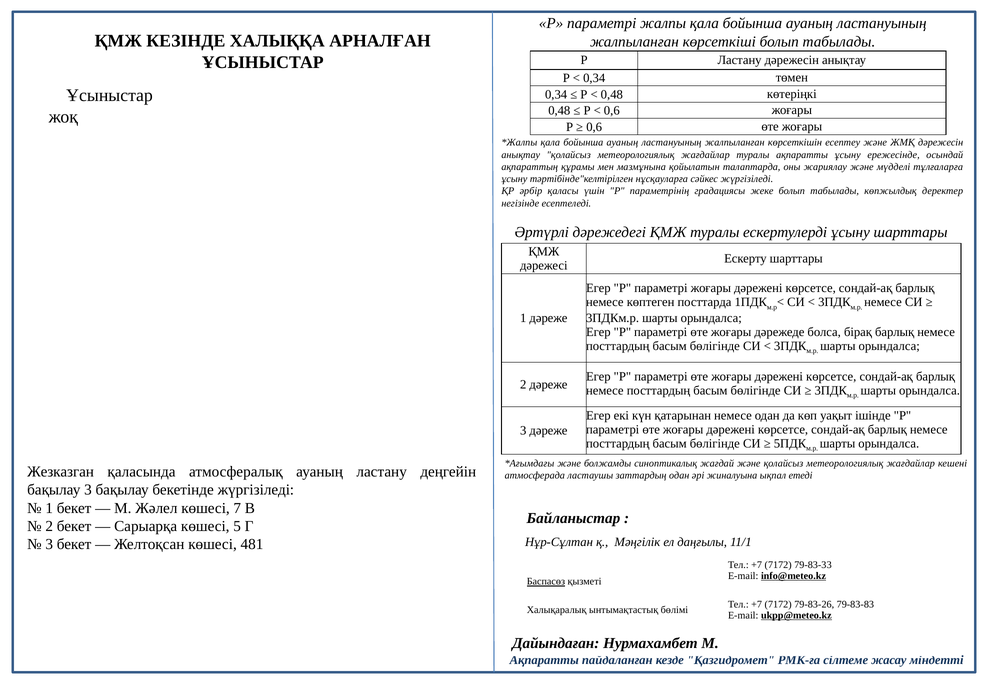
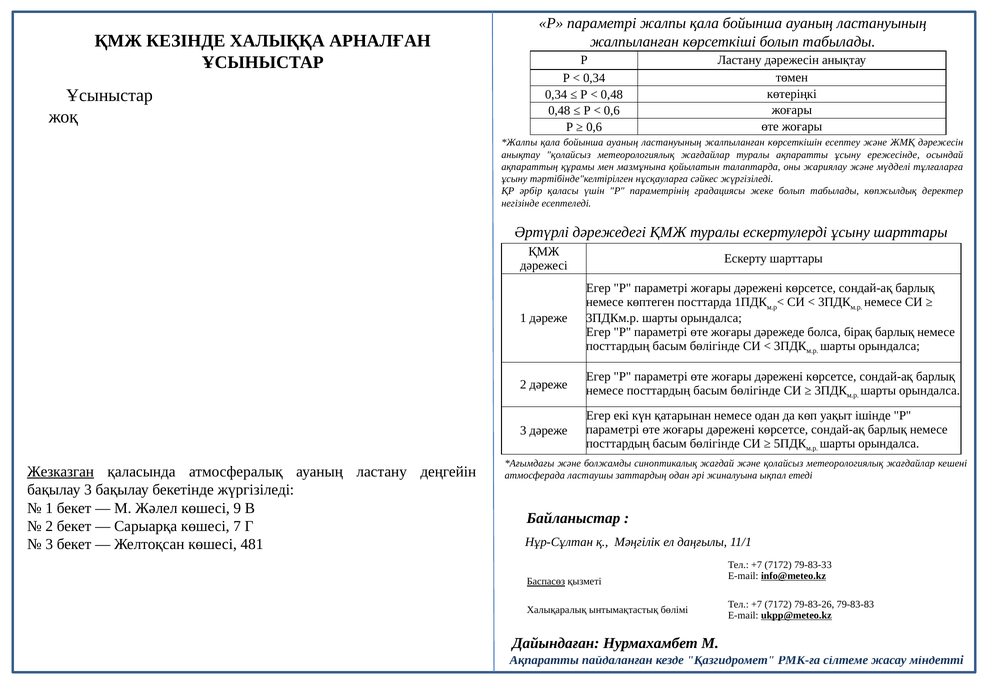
Жезказган underline: none -> present
7: 7 -> 9
5: 5 -> 7
